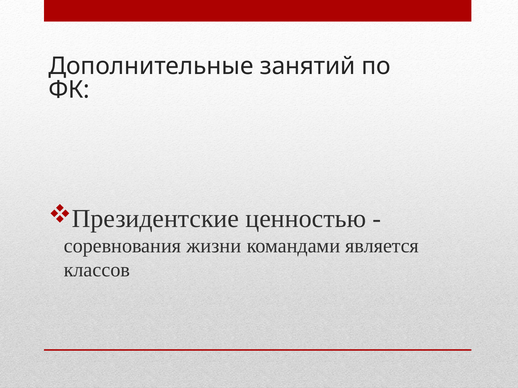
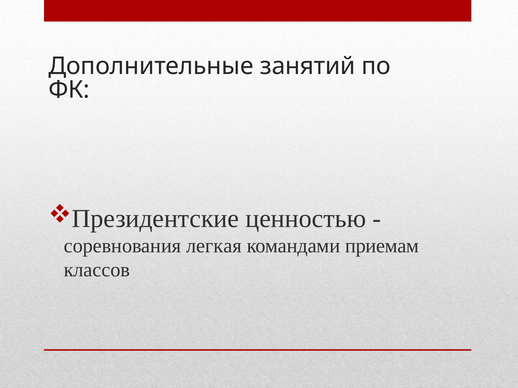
жизни: жизни -> легкая
является: является -> приемам
